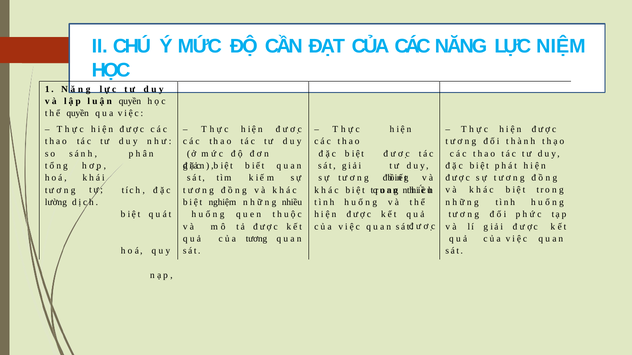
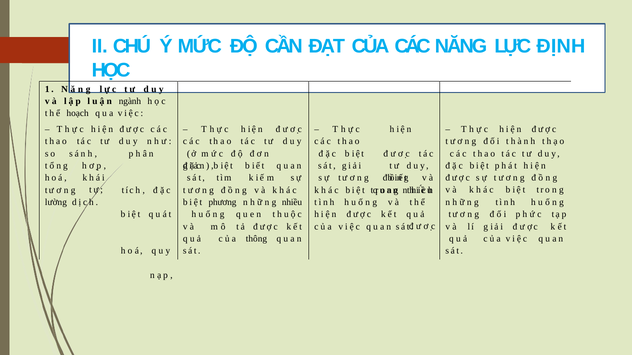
NIỆM: NIỆM -> ĐỊNH
quyền at (130, 101): quyền -> ngành
thể quyền: quyền -> hoạch
nghiệm: nghiệm -> phương
tương: tương -> thông
